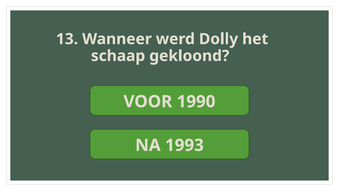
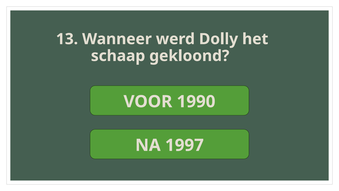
1993: 1993 -> 1997
